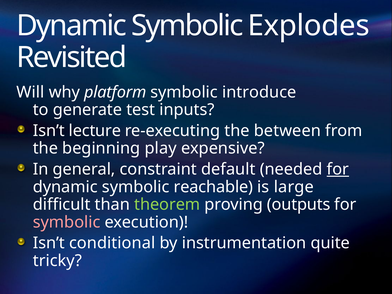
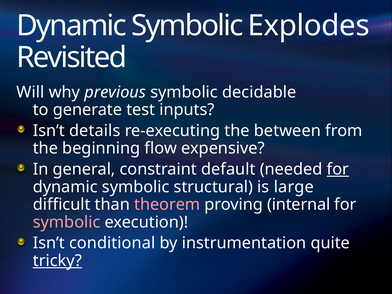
platform: platform -> previous
introduce: introduce -> decidable
lecture: lecture -> details
play: play -> flow
reachable: reachable -> structural
theorem colour: light green -> pink
outputs: outputs -> internal
tricky underline: none -> present
